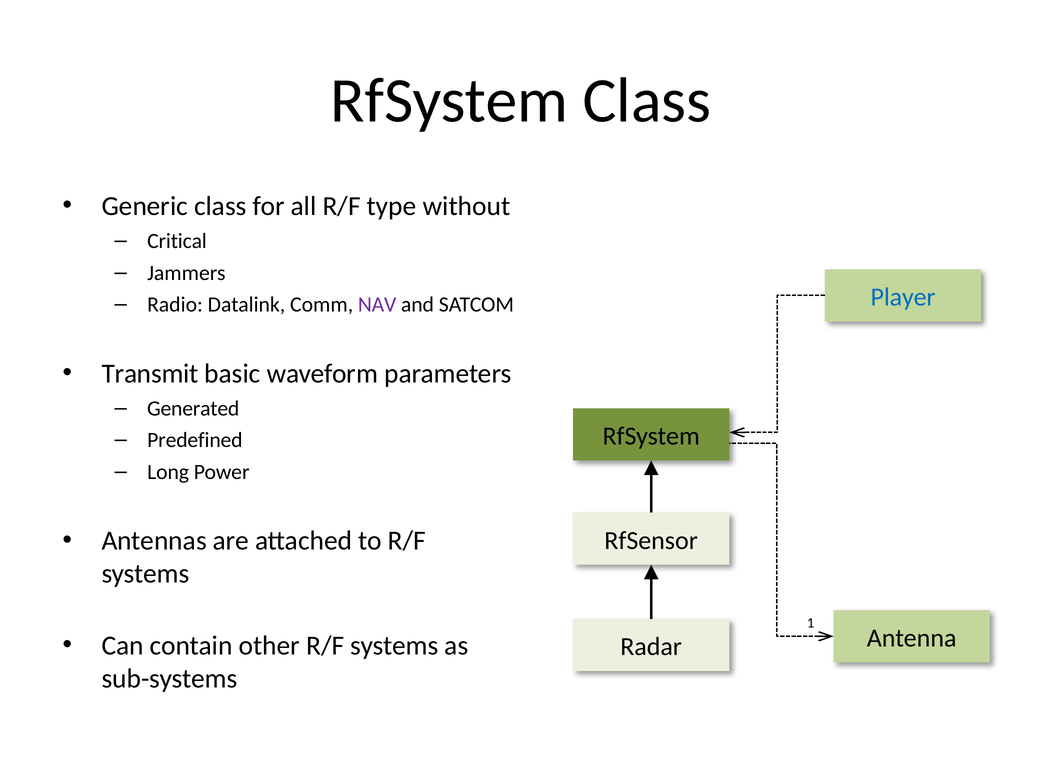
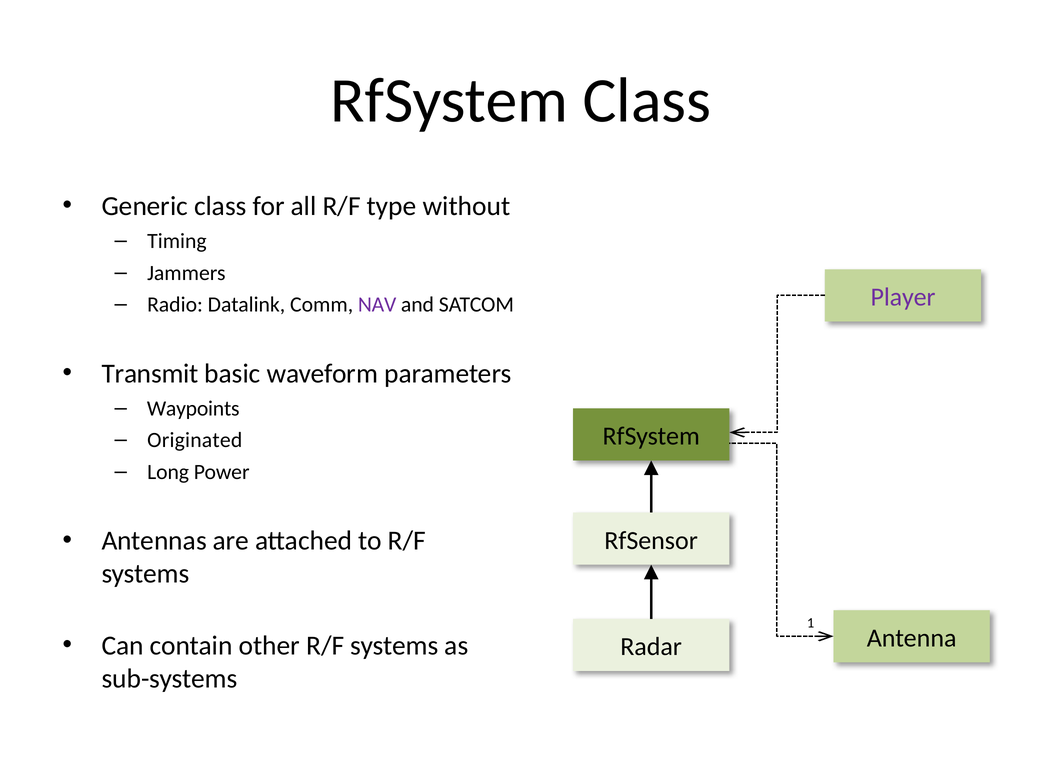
Critical: Critical -> Timing
Player colour: blue -> purple
Generated: Generated -> Waypoints
Predefined: Predefined -> Originated
